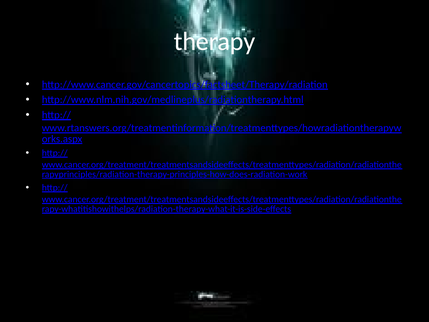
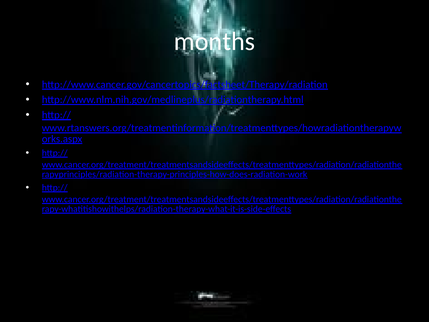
therapy: therapy -> months
